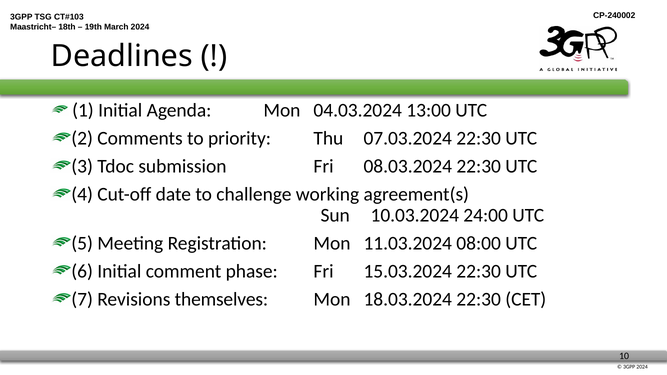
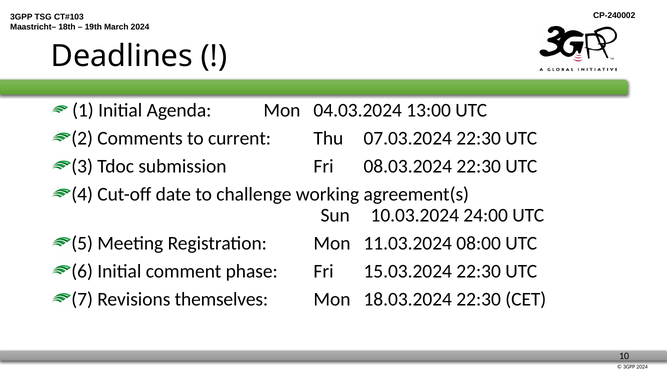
priority: priority -> current
